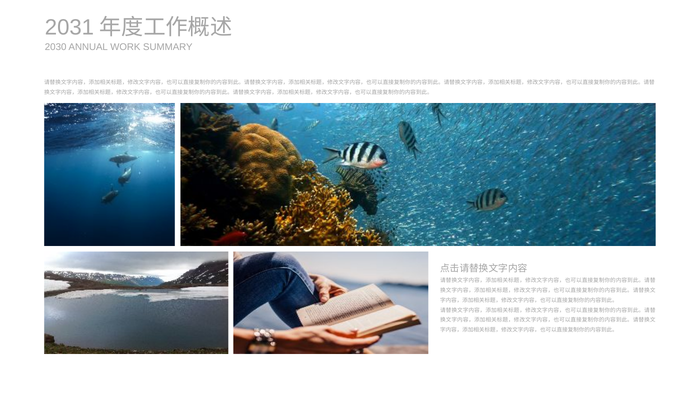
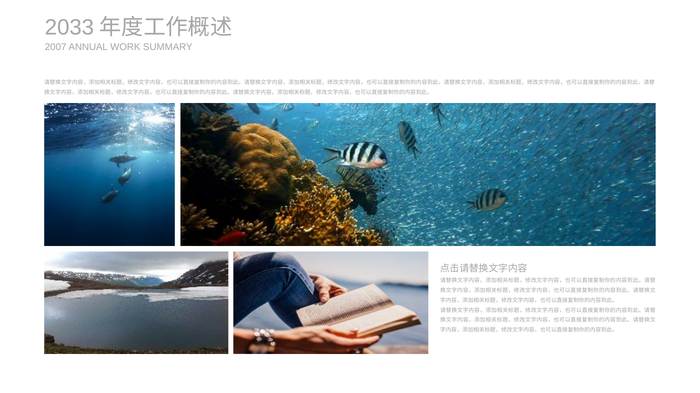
2031: 2031 -> 2033
2030: 2030 -> 2007
